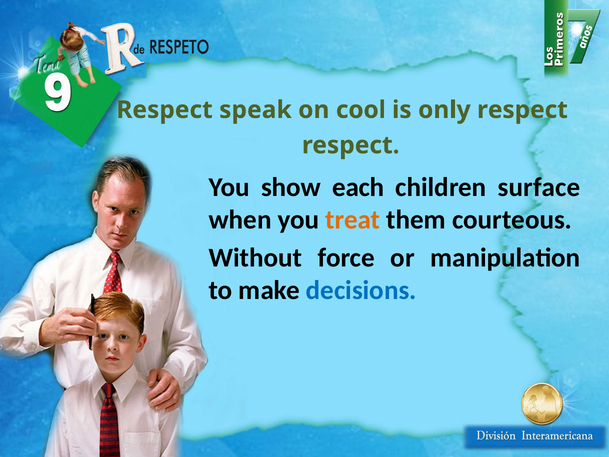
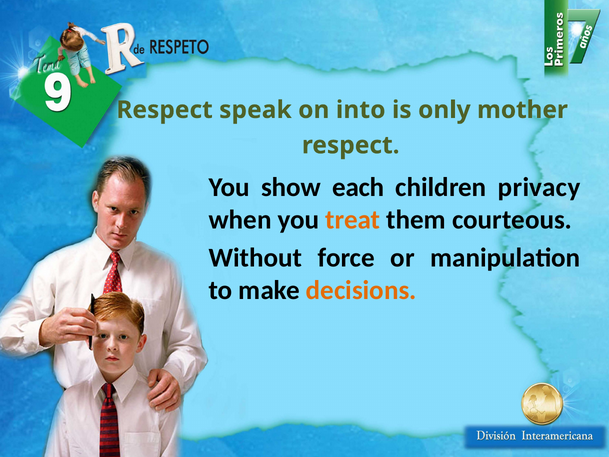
cool: cool -> into
only respect: respect -> mother
surface: surface -> privacy
decisions colour: blue -> orange
